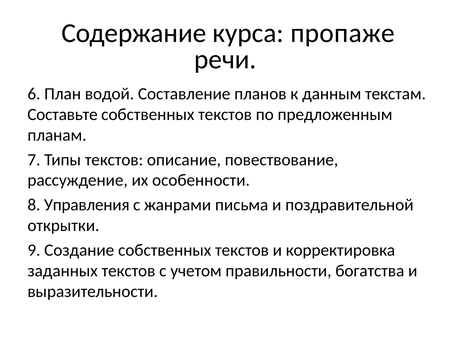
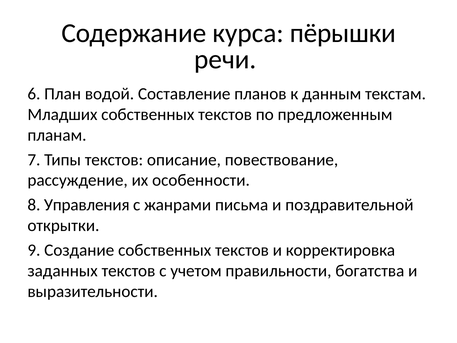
пропаже: пропаже -> пёрышки
Составьте: Составьте -> Младших
